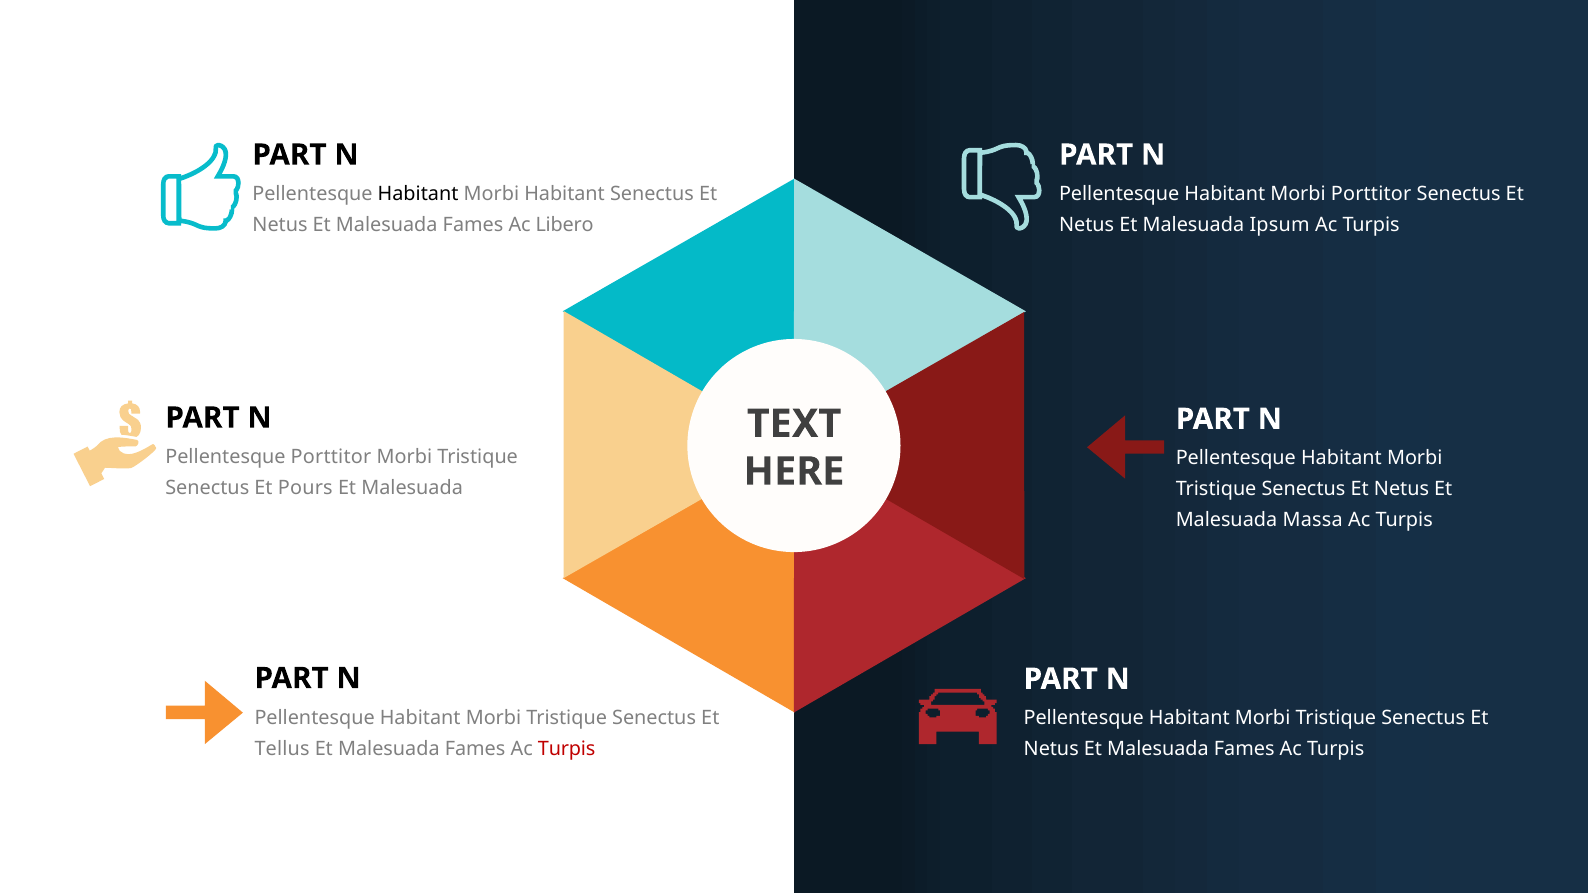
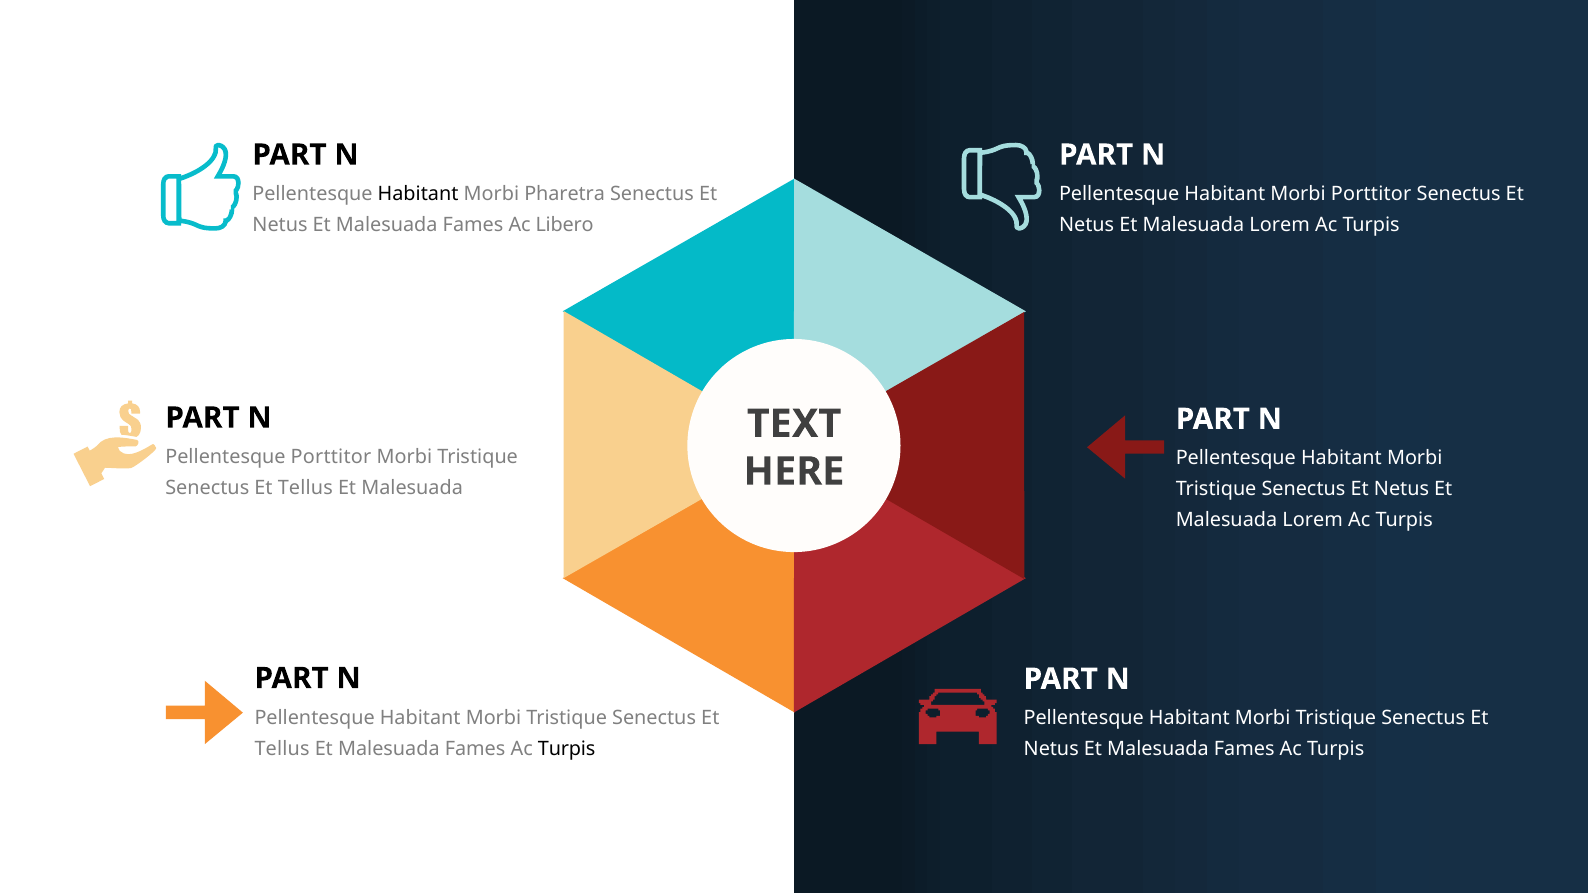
Morbi Habitant: Habitant -> Pharetra
Ipsum at (1280, 225): Ipsum -> Lorem
Pours at (305, 488): Pours -> Tellus
Massa at (1313, 520): Massa -> Lorem
Turpis at (567, 749) colour: red -> black
